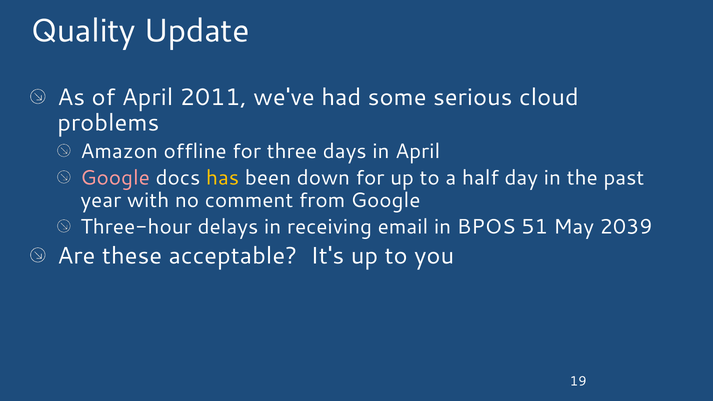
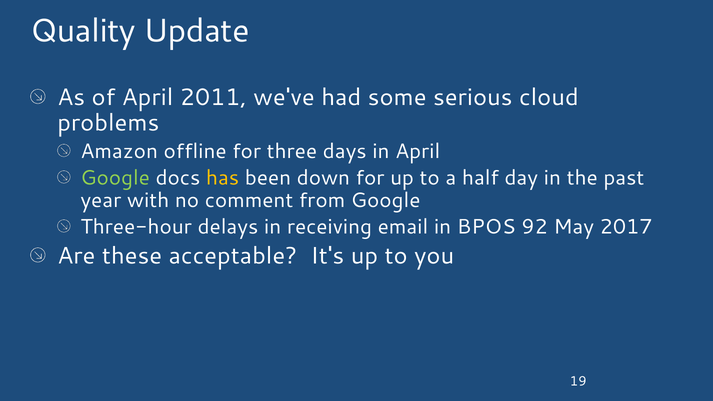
Google at (115, 178) colour: pink -> light green
51: 51 -> 92
2039: 2039 -> 2017
